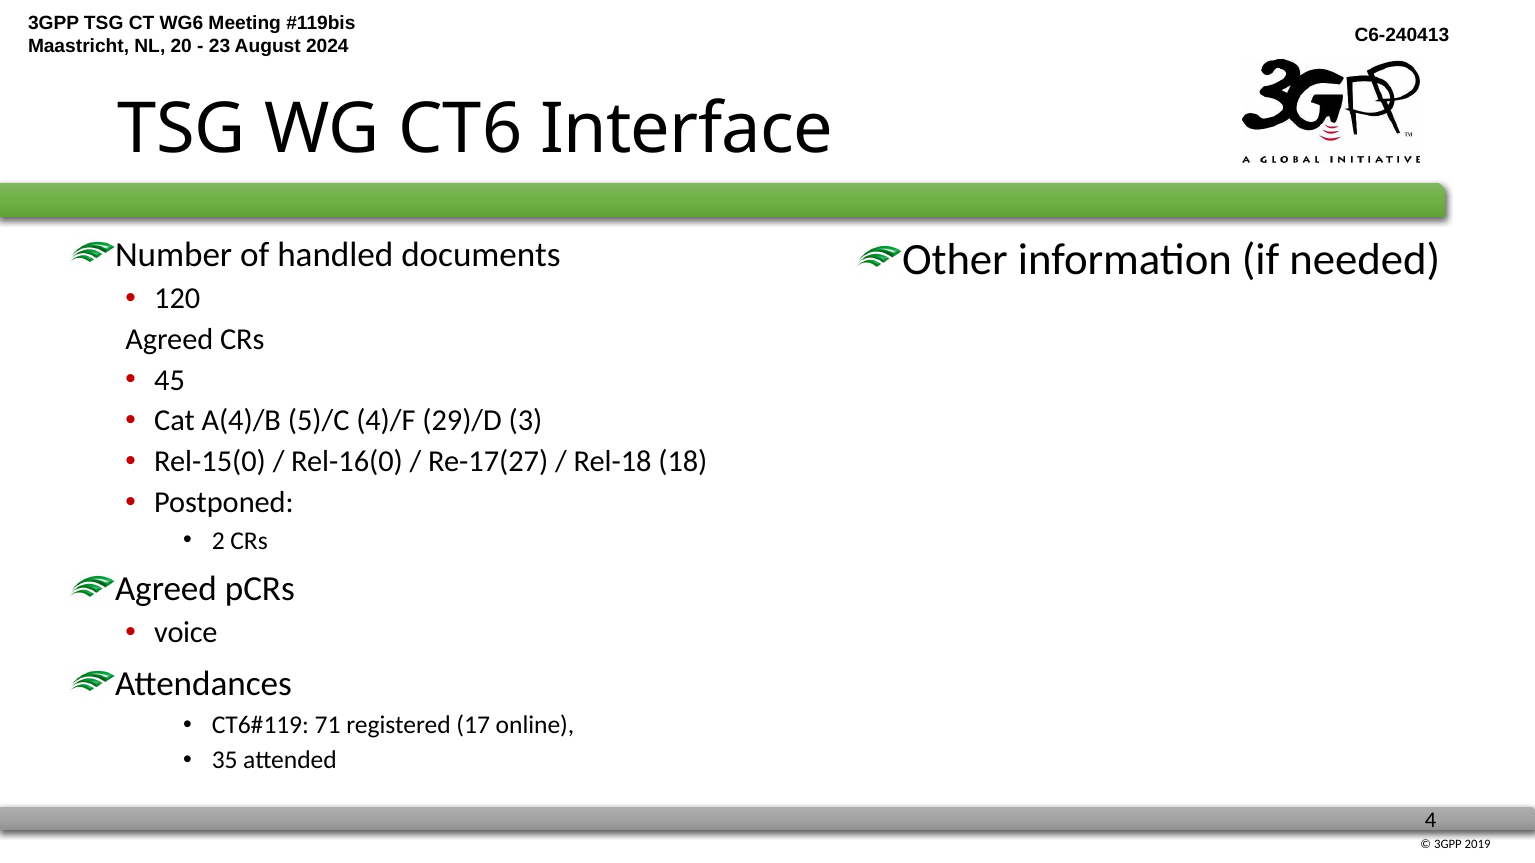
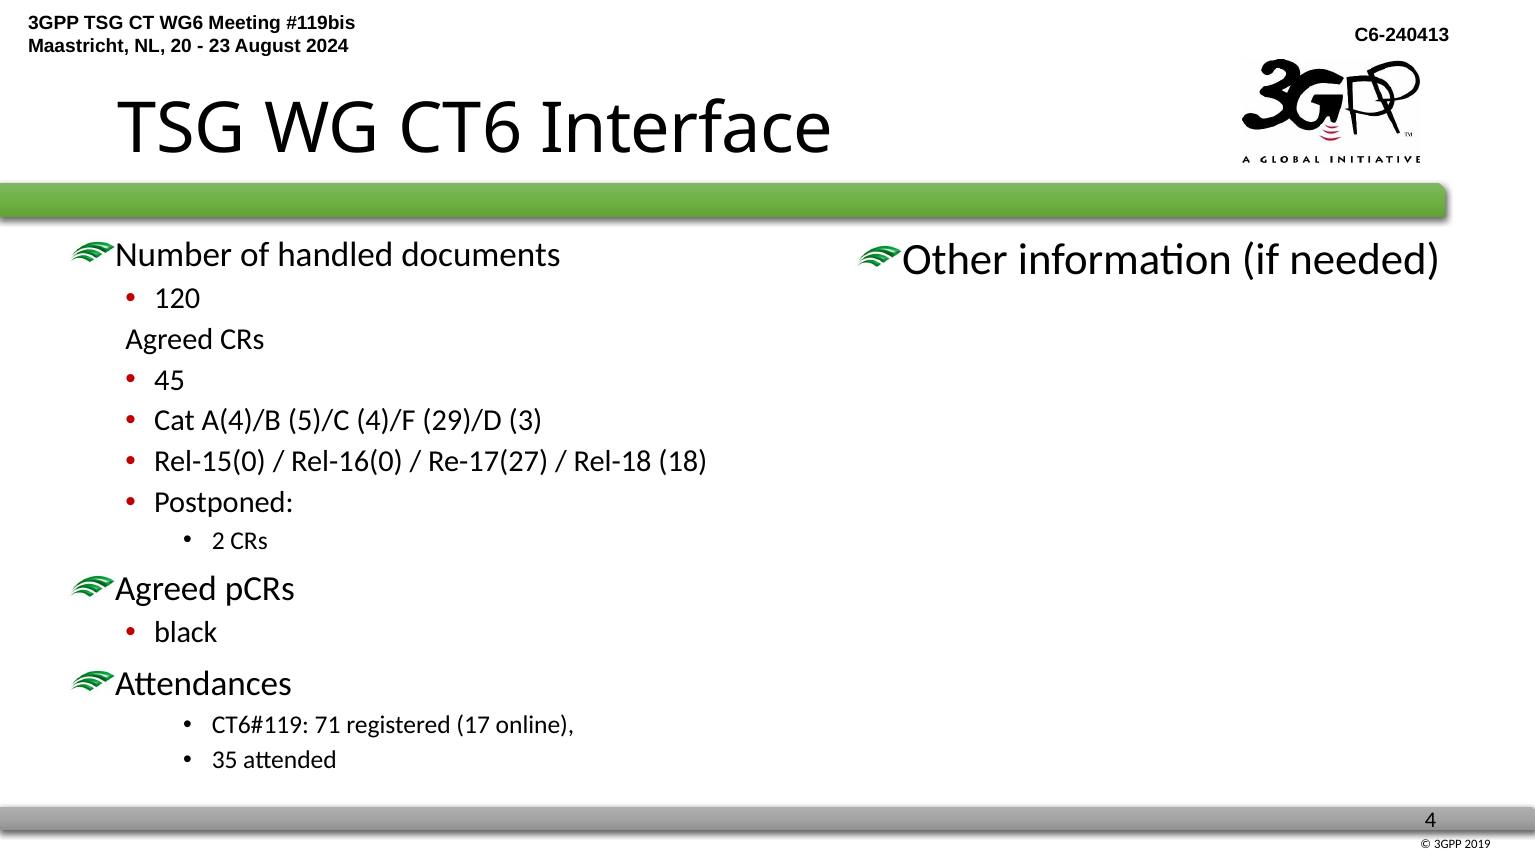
voice: voice -> black
